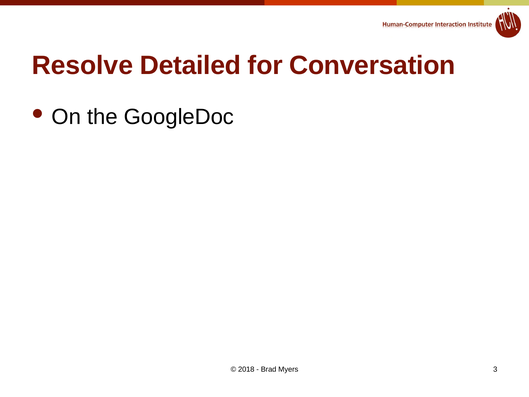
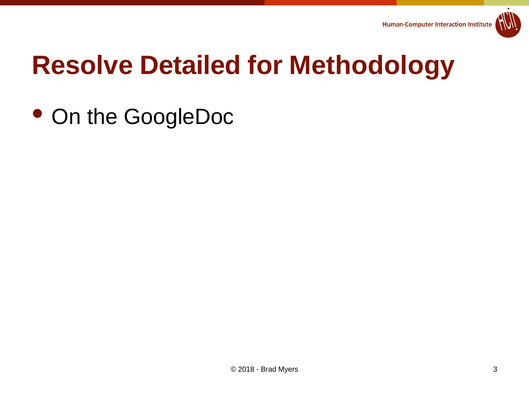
Conversation: Conversation -> Methodology
